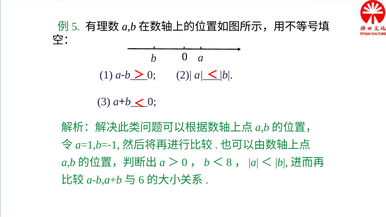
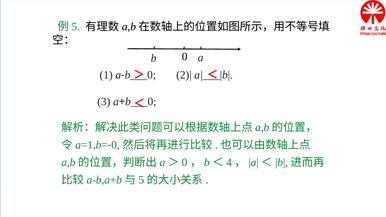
1 at (115, 145): 1 -> 0
8: 8 -> 4
6 at (141, 180): 6 -> 5
